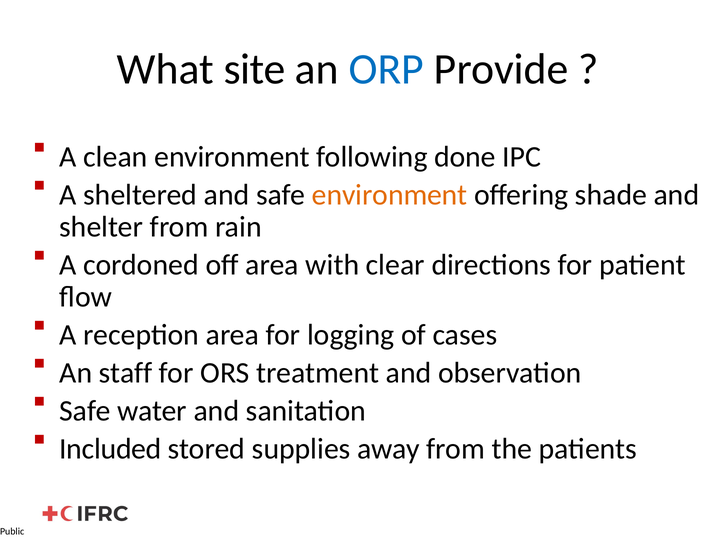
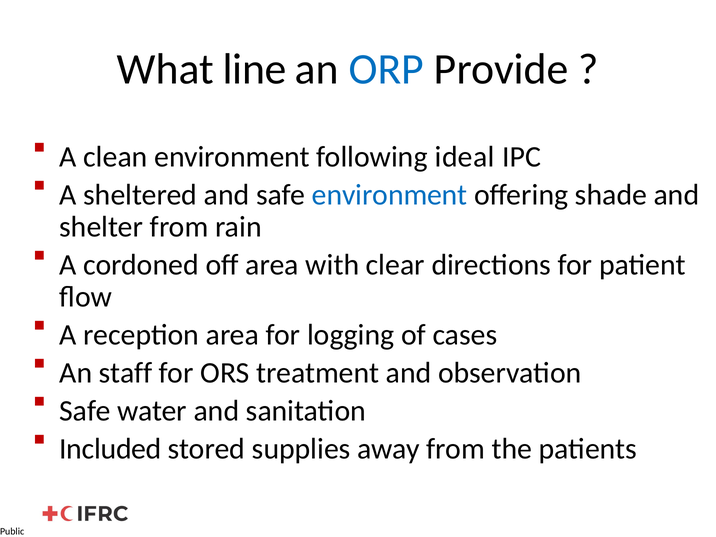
site: site -> line
done: done -> ideal
environment at (390, 195) colour: orange -> blue
